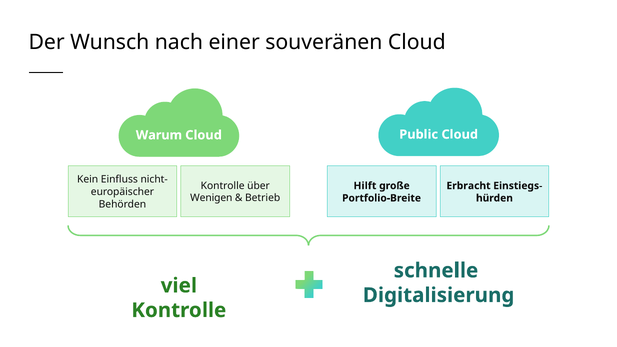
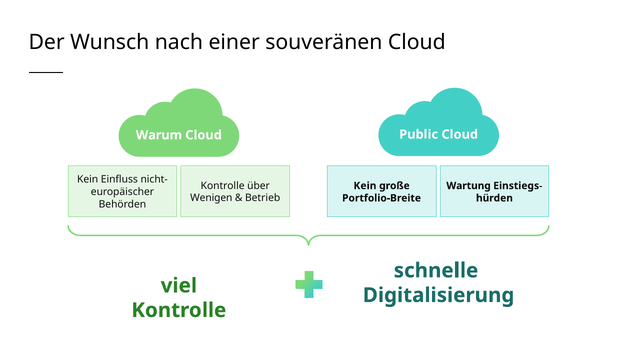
Hilft at (365, 186): Hilft -> Kein
Erbracht: Erbracht -> Wartung
